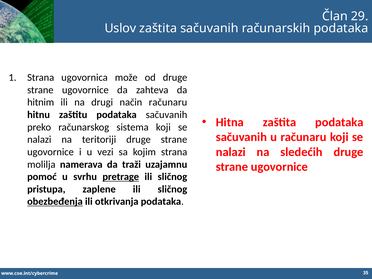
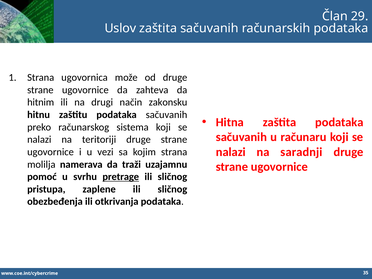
način računaru: računaru -> zakonsku
sledećih: sledećih -> saradnji
obezbeđenja underline: present -> none
